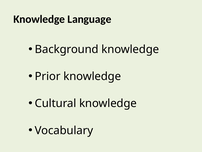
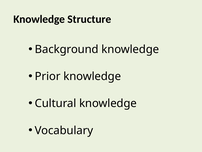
Language: Language -> Structure
